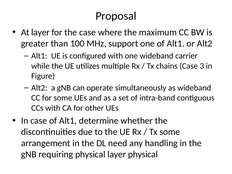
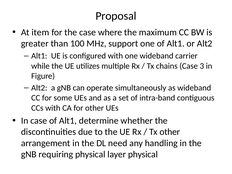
At layer: layer -> item
Tx some: some -> other
